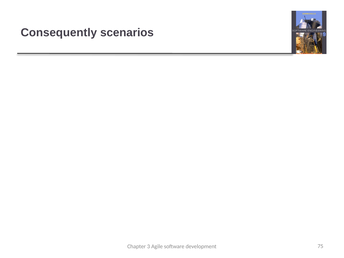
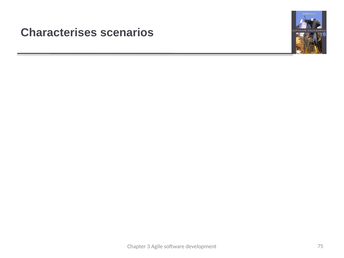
Consequently: Consequently -> Characterises
